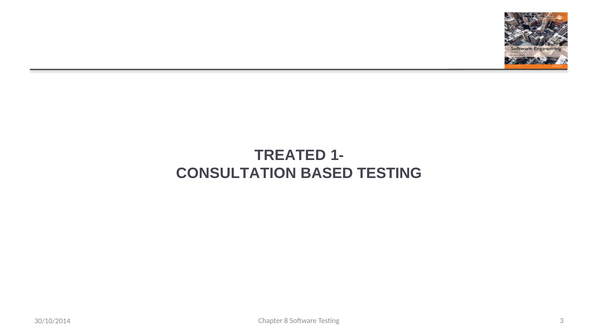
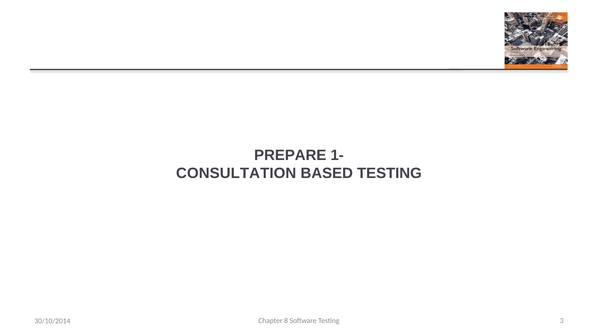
TREATED: TREATED -> PREPARE
